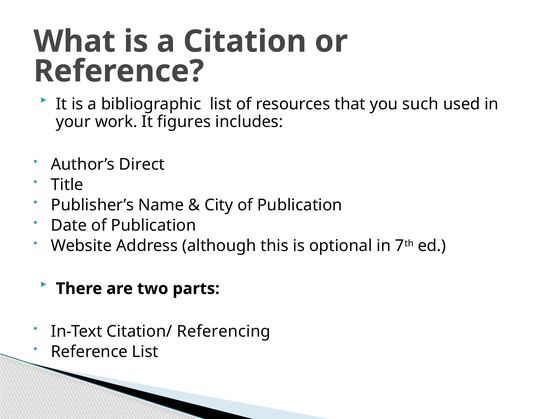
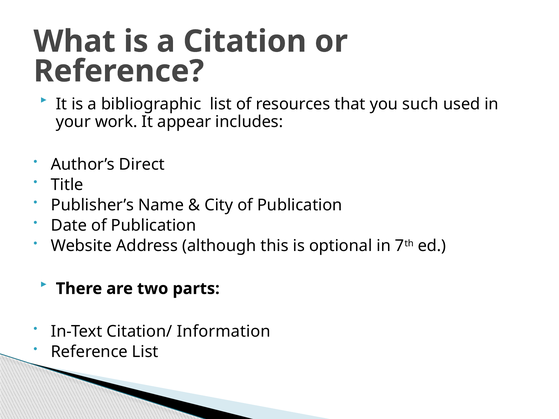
figures: figures -> appear
Referencing: Referencing -> Information
